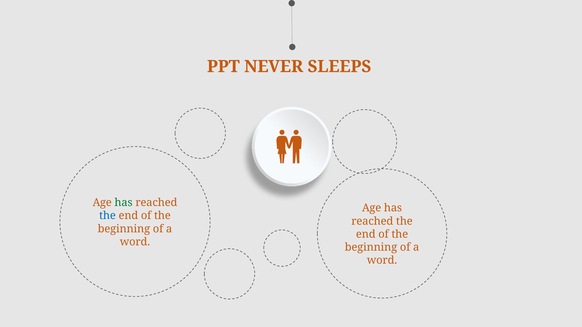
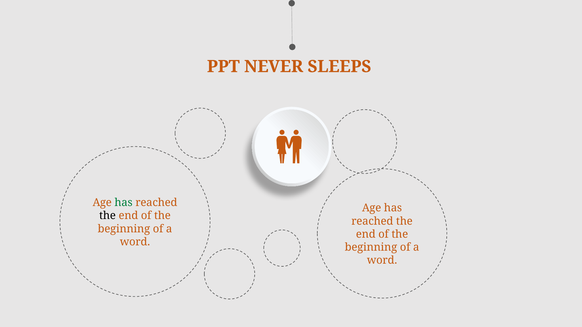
the at (107, 216) colour: blue -> black
